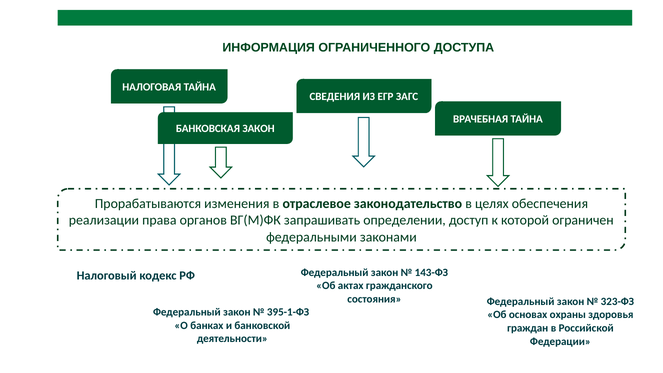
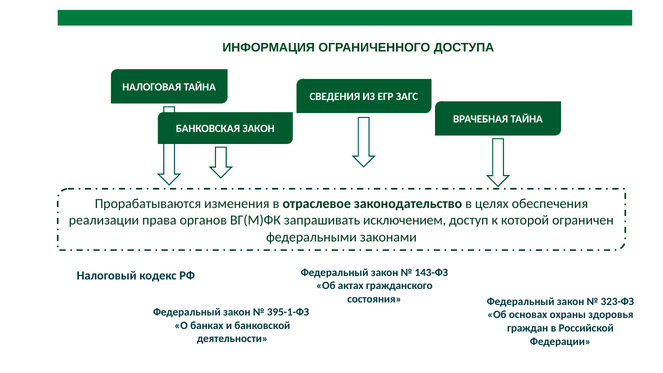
определении: определении -> исключением
